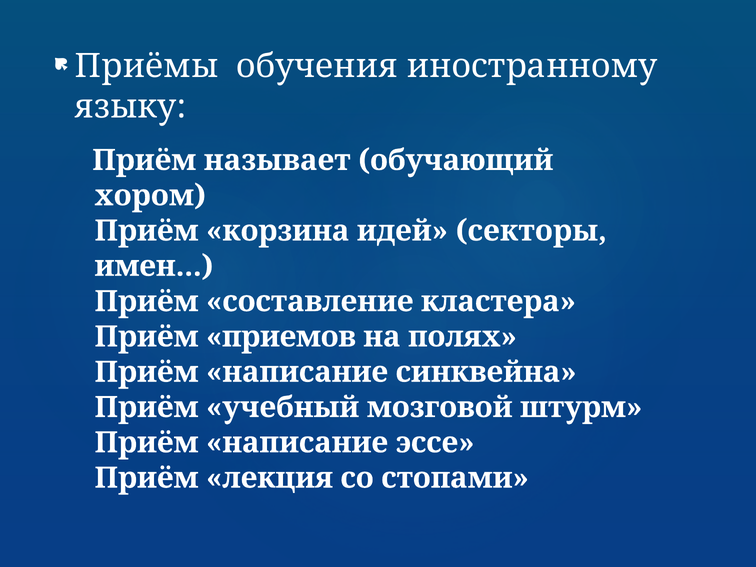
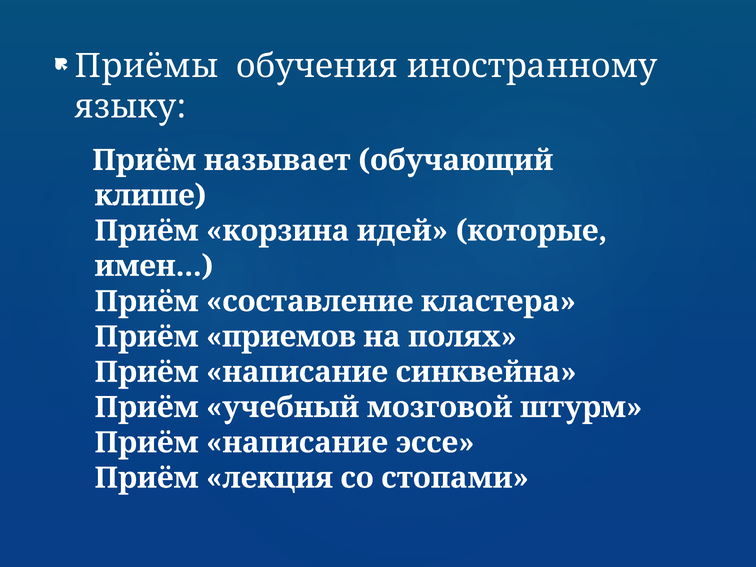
хором: хором -> клише
секторы: секторы -> которые
